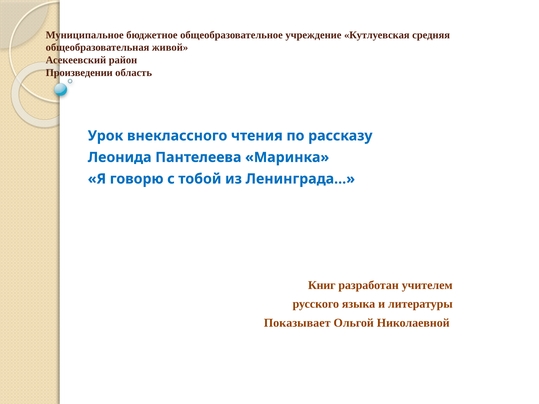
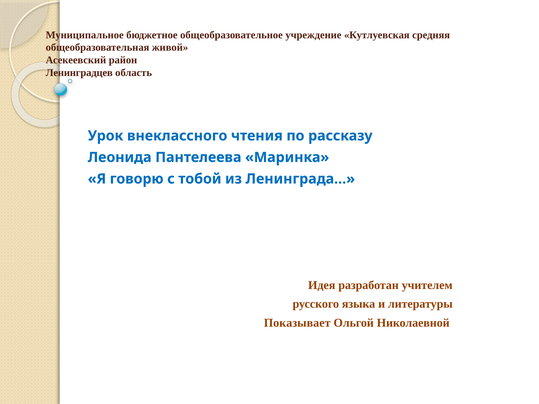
Произведении: Произведении -> Ленинградцев
Книг: Книг -> Идея
